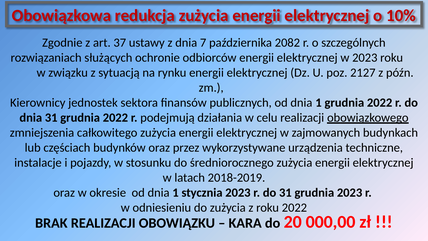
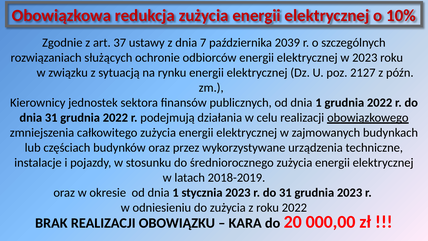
2082: 2082 -> 2039
